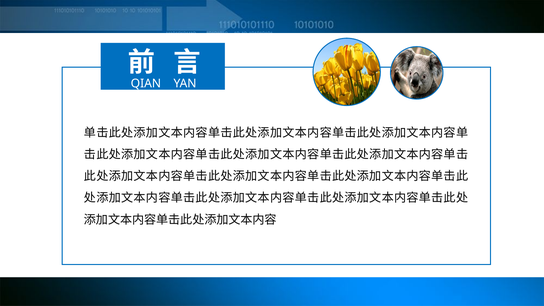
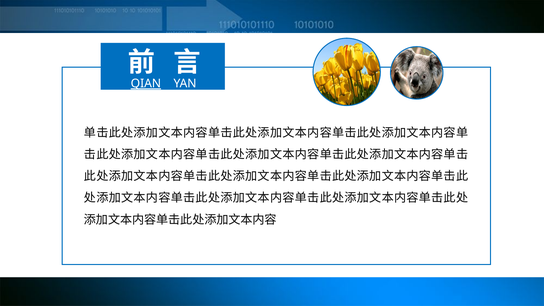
QIAN underline: none -> present
